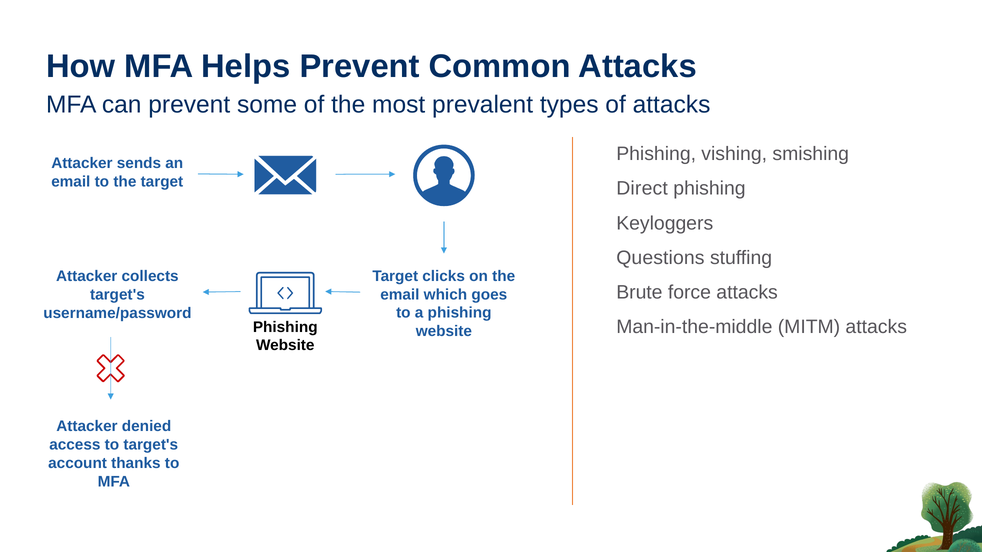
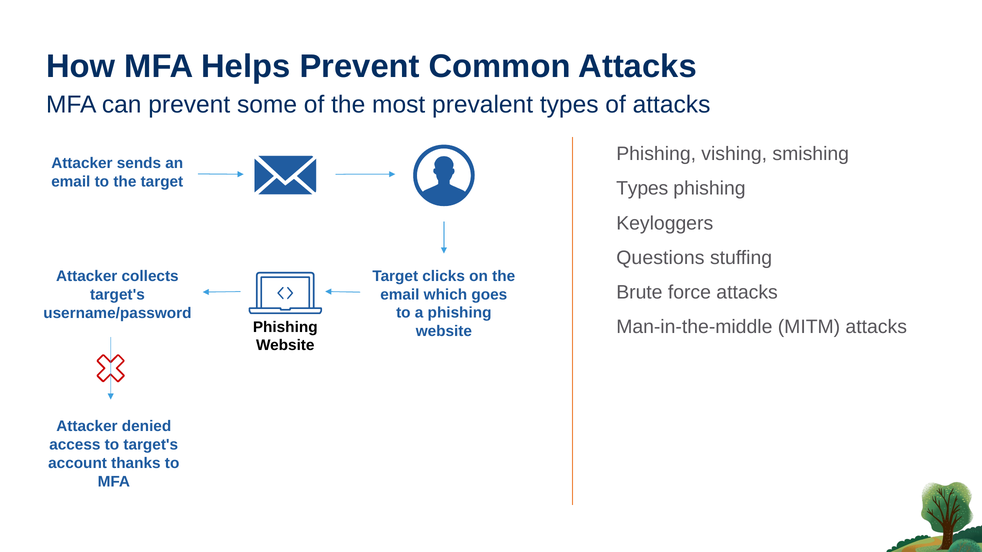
Direct at (642, 189): Direct -> Types
